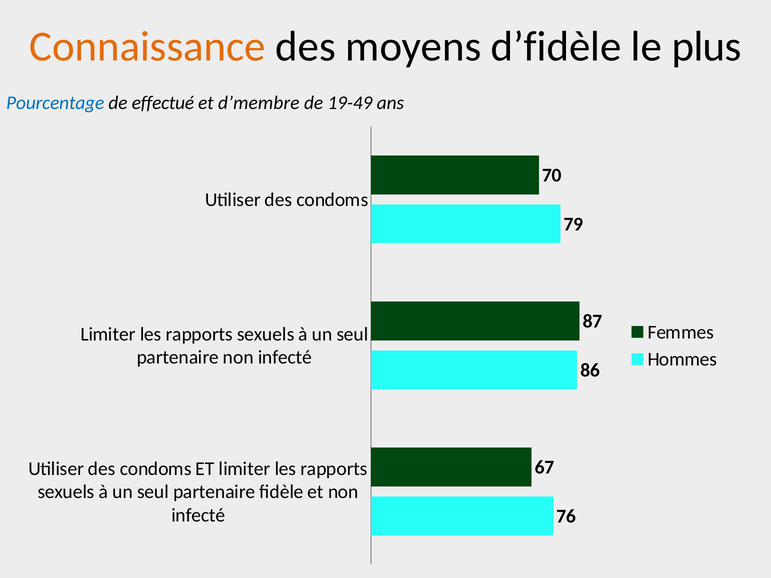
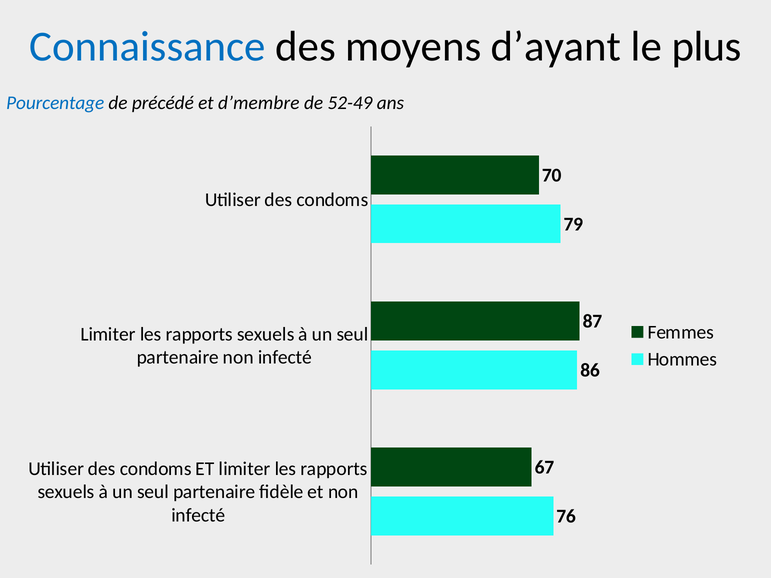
Connaissance colour: orange -> blue
d’fidèle: d’fidèle -> d’ayant
effectué: effectué -> précédé
19-49: 19-49 -> 52-49
